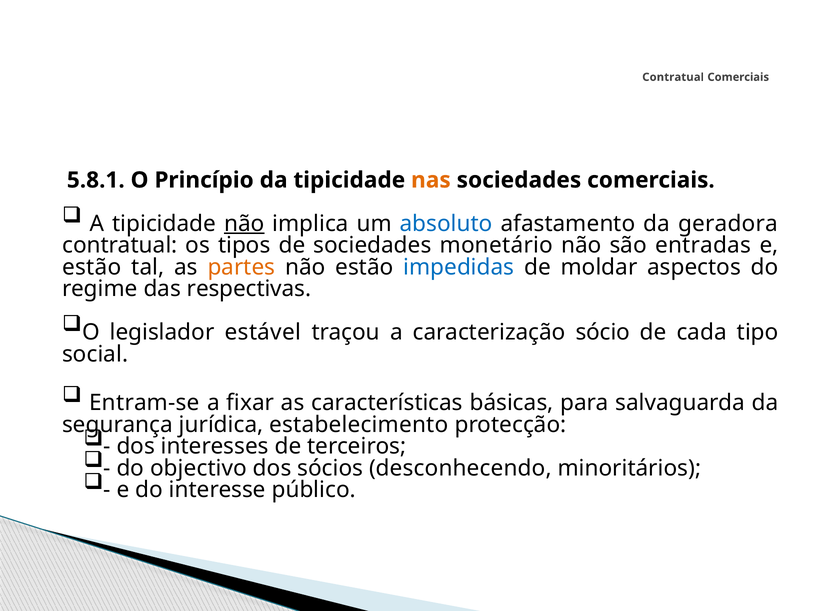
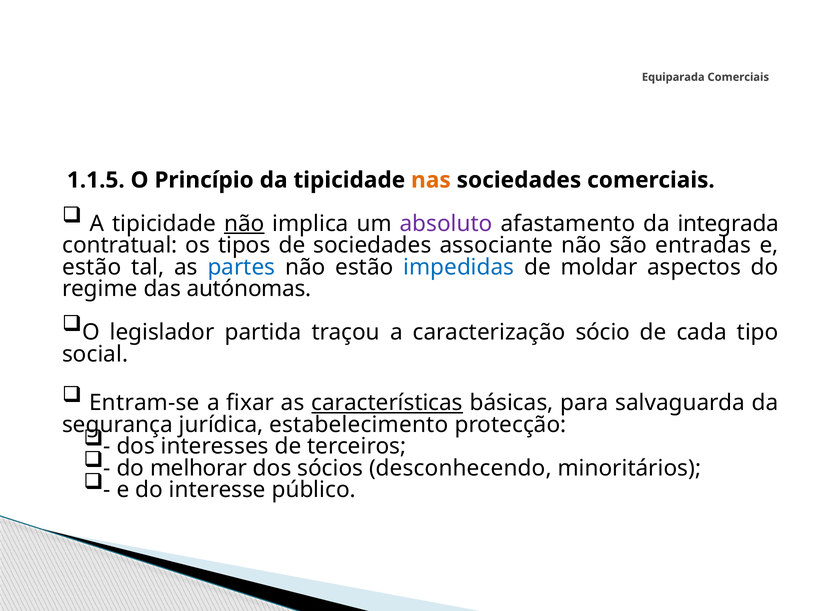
Contratual at (673, 77): Contratual -> Equiparada
5.8.1: 5.8.1 -> 1.1.5
absoluto colour: blue -> purple
geradora: geradora -> integrada
monetário: monetário -> associante
partes colour: orange -> blue
respectivas: respectivas -> autónomas
estável: estável -> partida
características underline: none -> present
objectivo: objectivo -> melhorar
